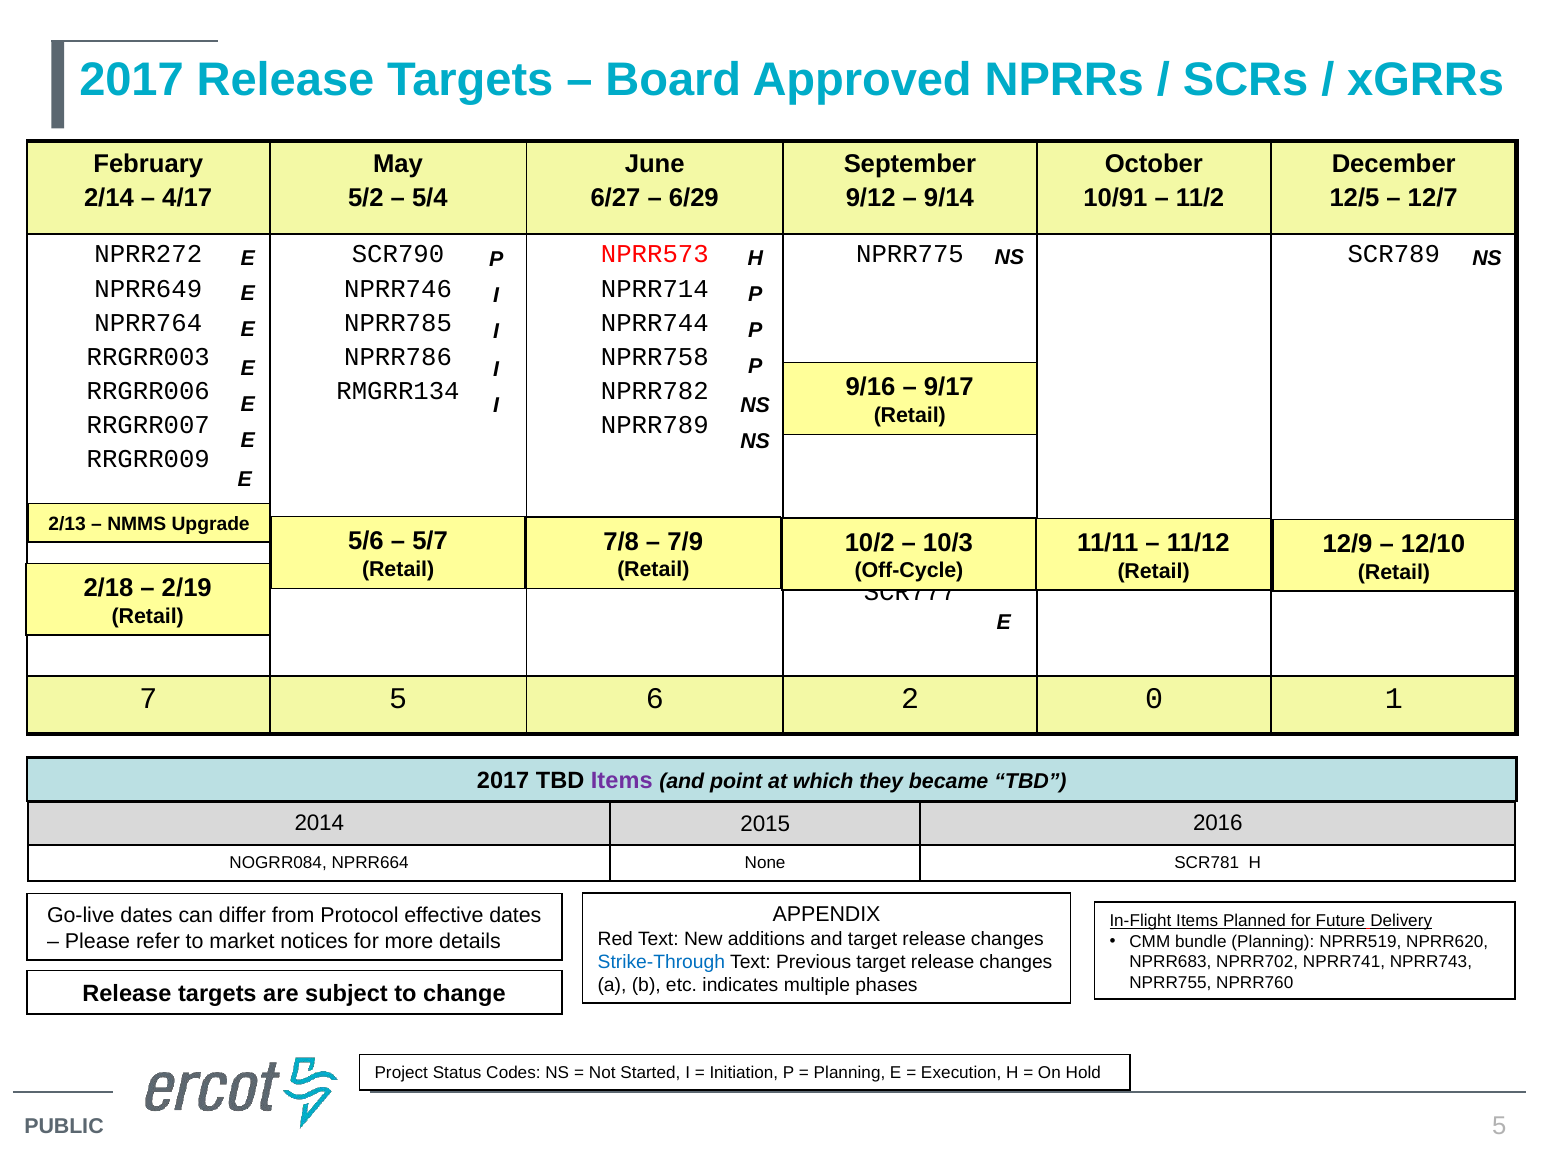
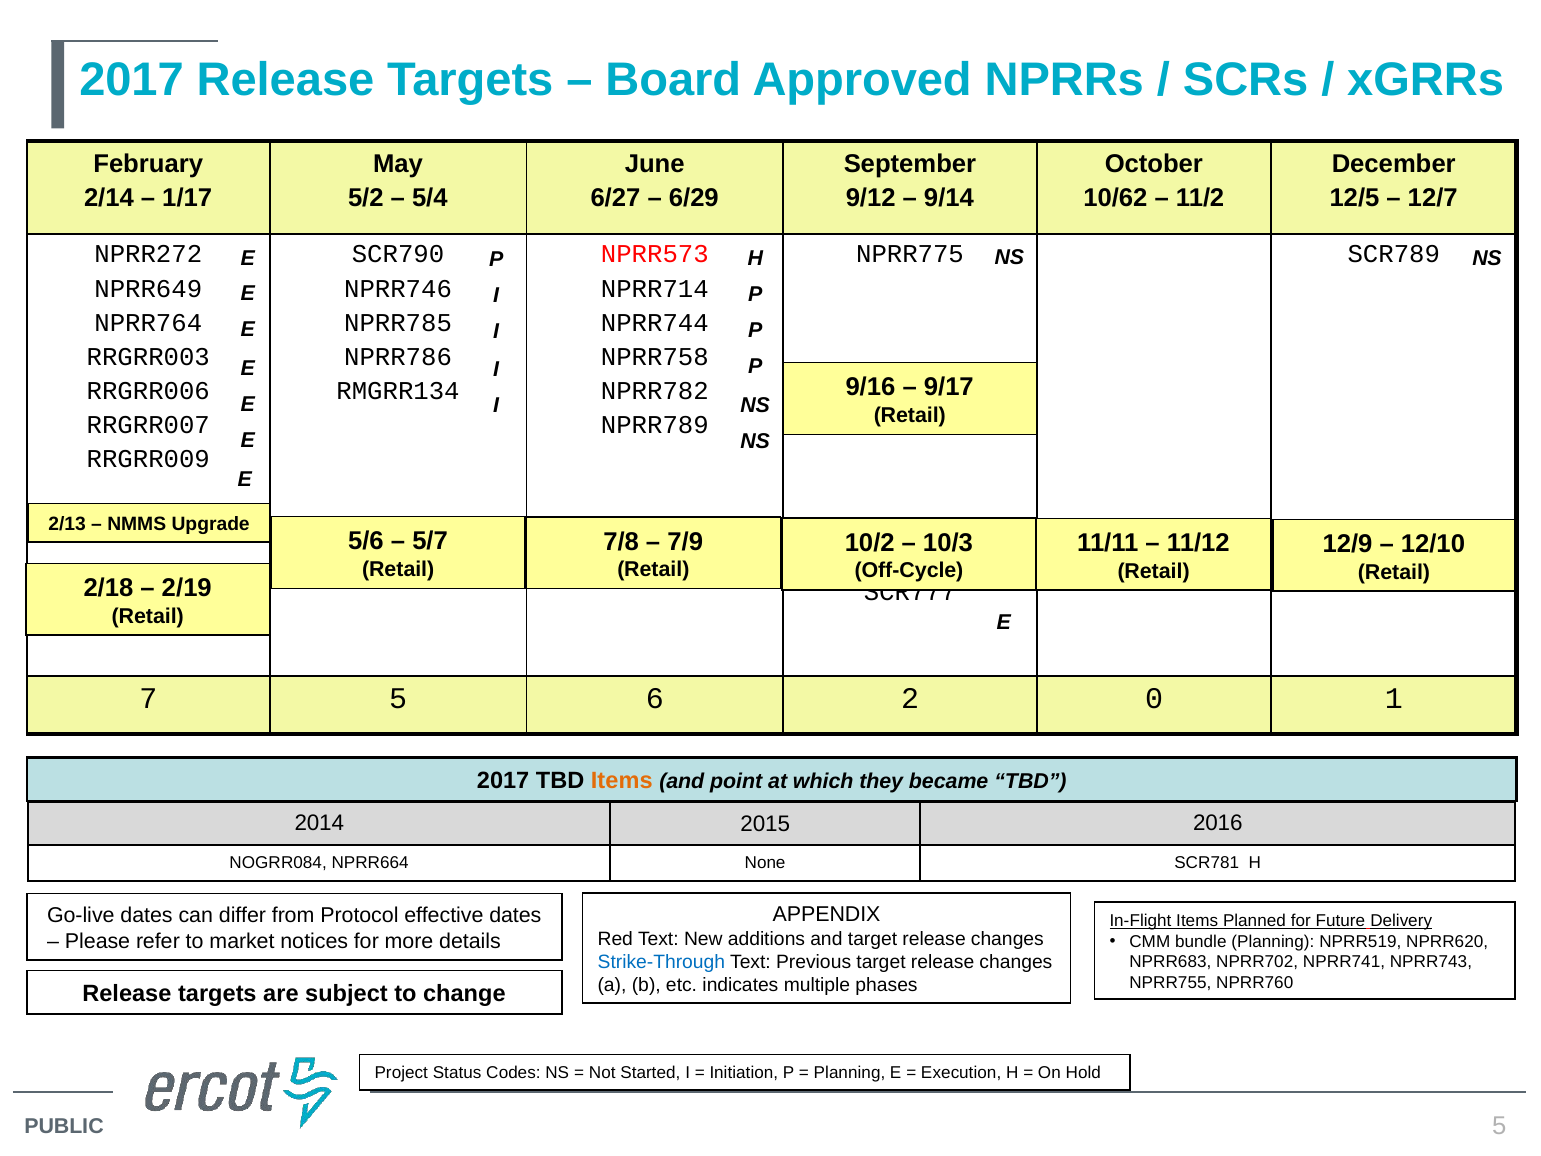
4/17: 4/17 -> 1/17
10/91: 10/91 -> 10/62
Items at (622, 781) colour: purple -> orange
